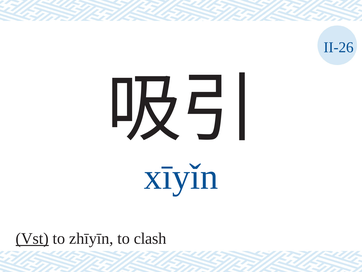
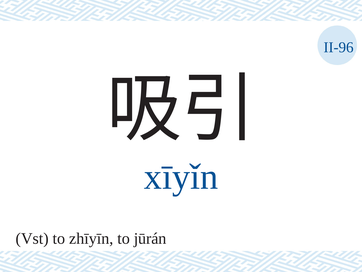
II-26: II-26 -> II-96
Vst underline: present -> none
clash: clash -> jūrán
